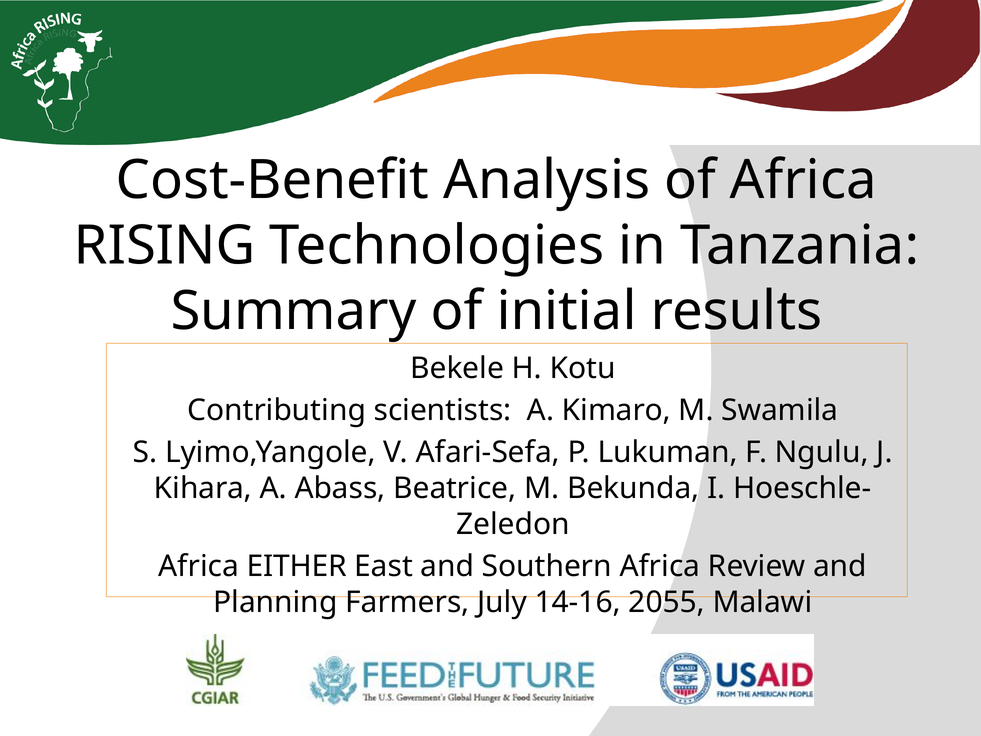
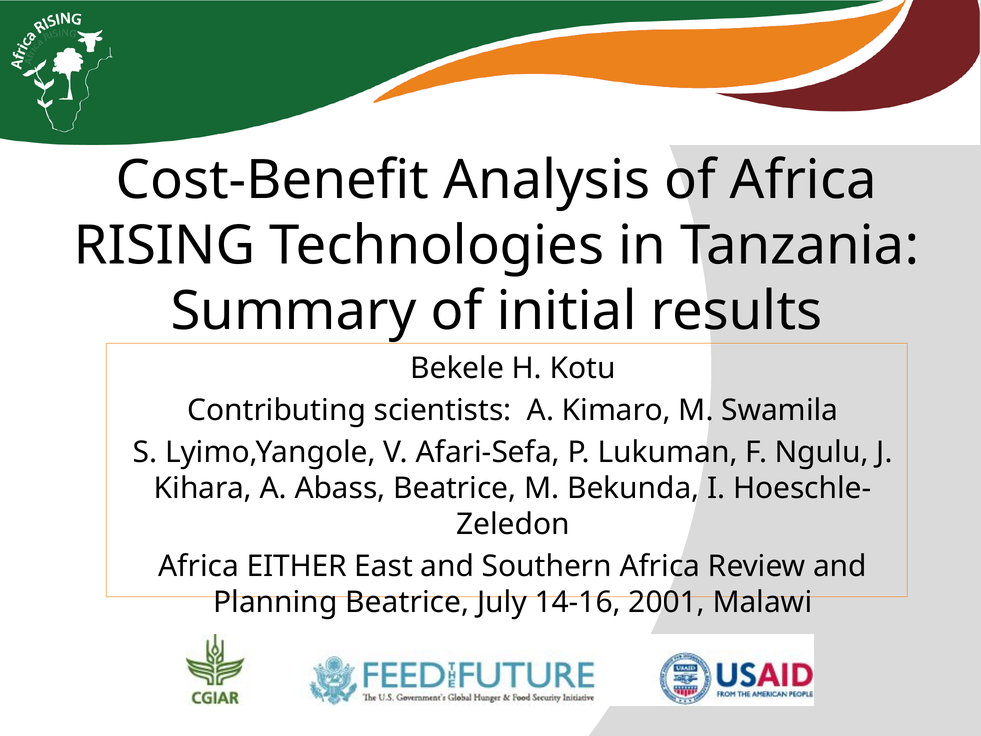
Planning Farmers: Farmers -> Beatrice
2055: 2055 -> 2001
